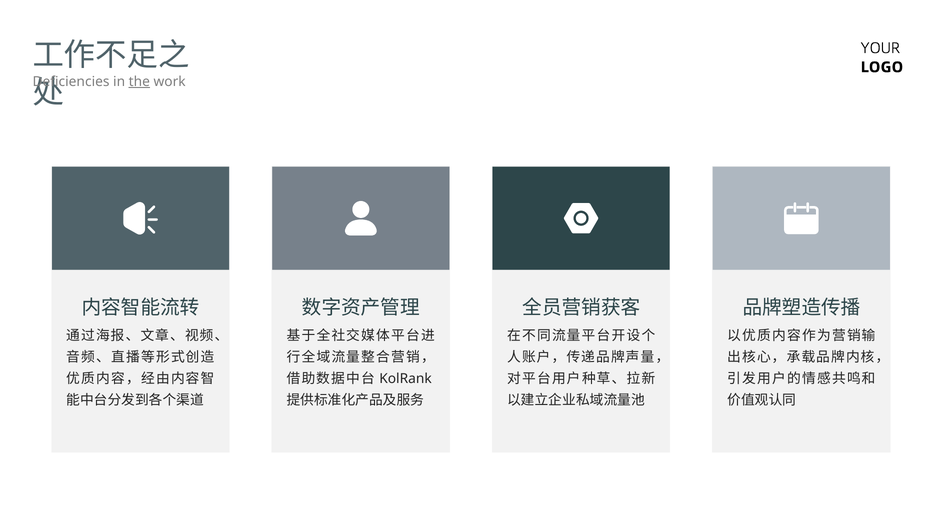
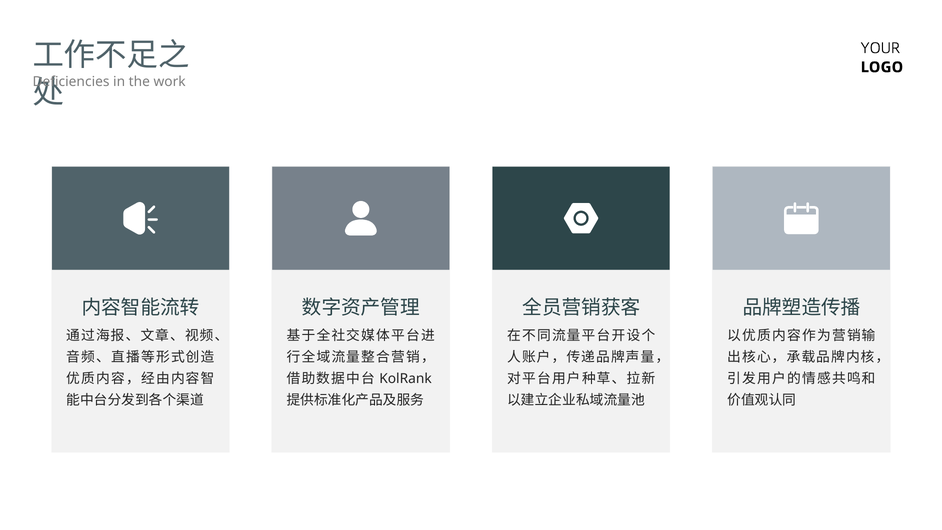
the underline: present -> none
